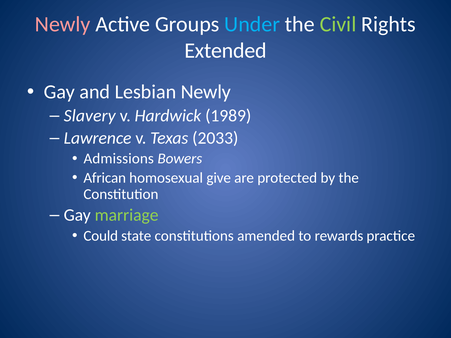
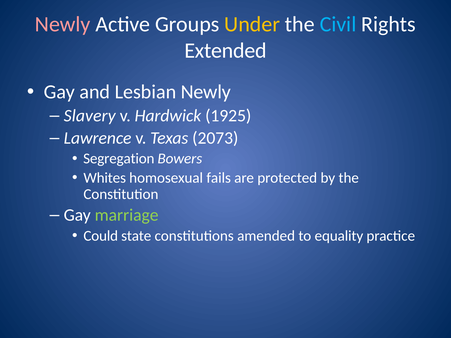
Under colour: light blue -> yellow
Civil colour: light green -> light blue
1989: 1989 -> 1925
2033: 2033 -> 2073
Admissions: Admissions -> Segregation
African: African -> Whites
give: give -> fails
rewards: rewards -> equality
